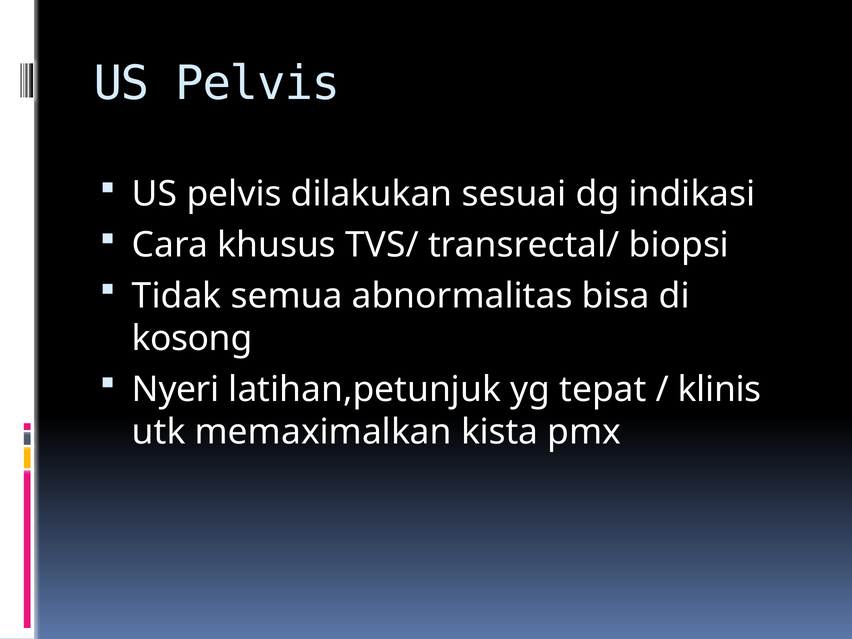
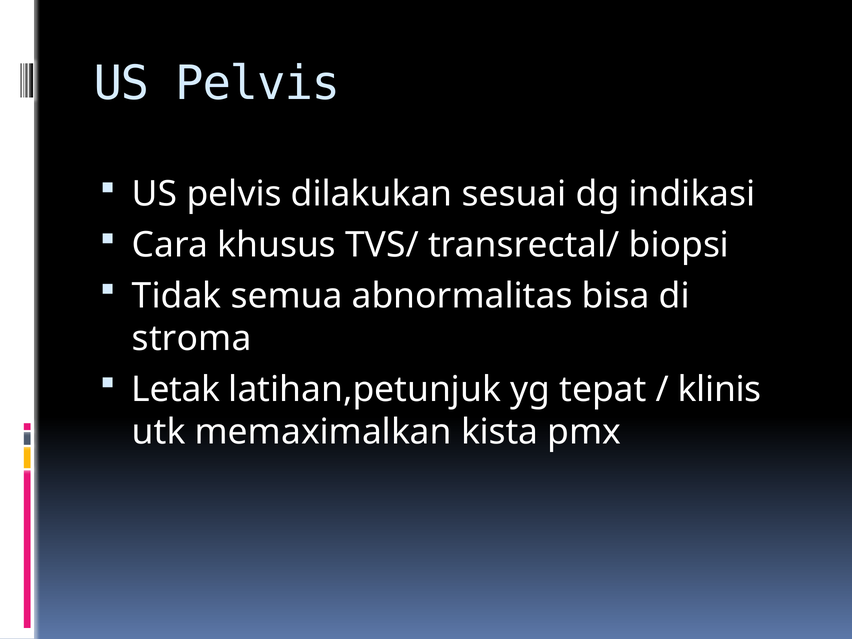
kosong: kosong -> stroma
Nyeri: Nyeri -> Letak
